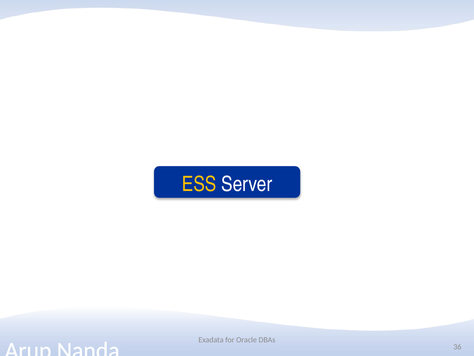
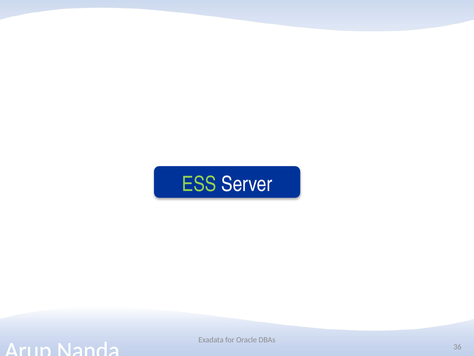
ESS colour: yellow -> light green
